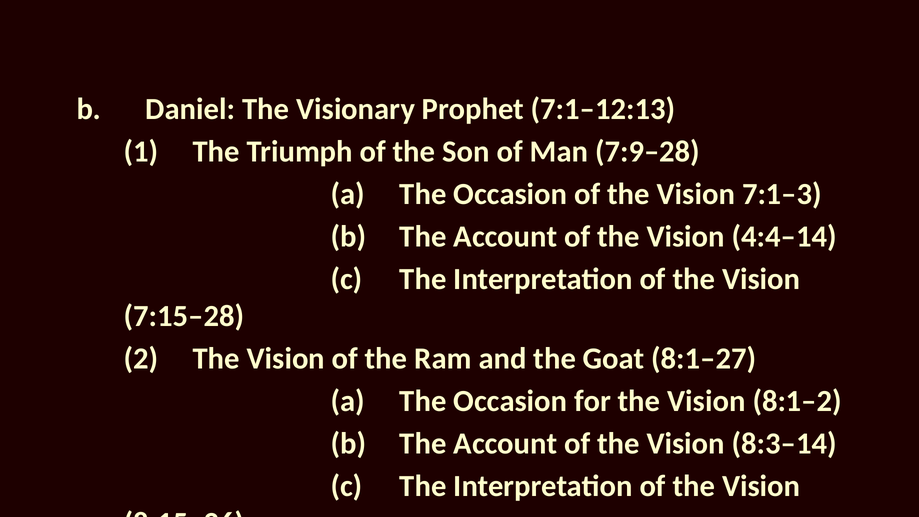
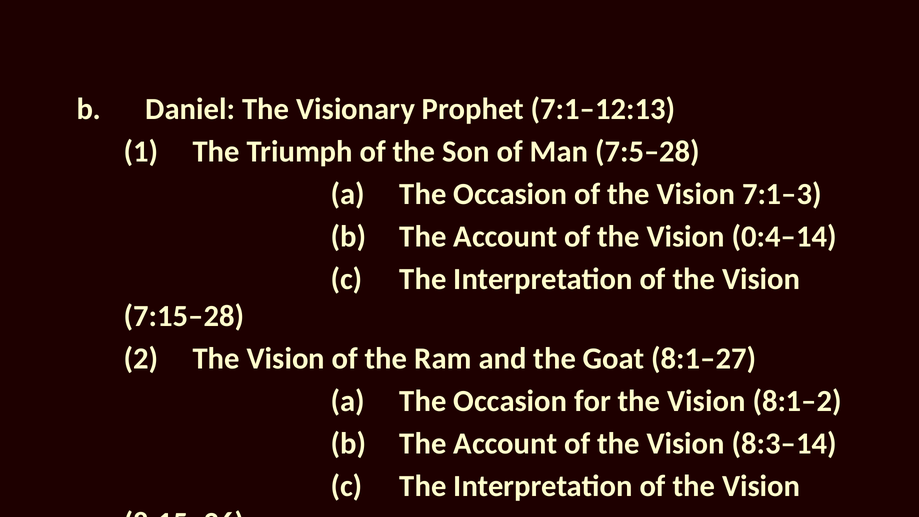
7:9–28: 7:9–28 -> 7:5–28
4:4–14: 4:4–14 -> 0:4–14
